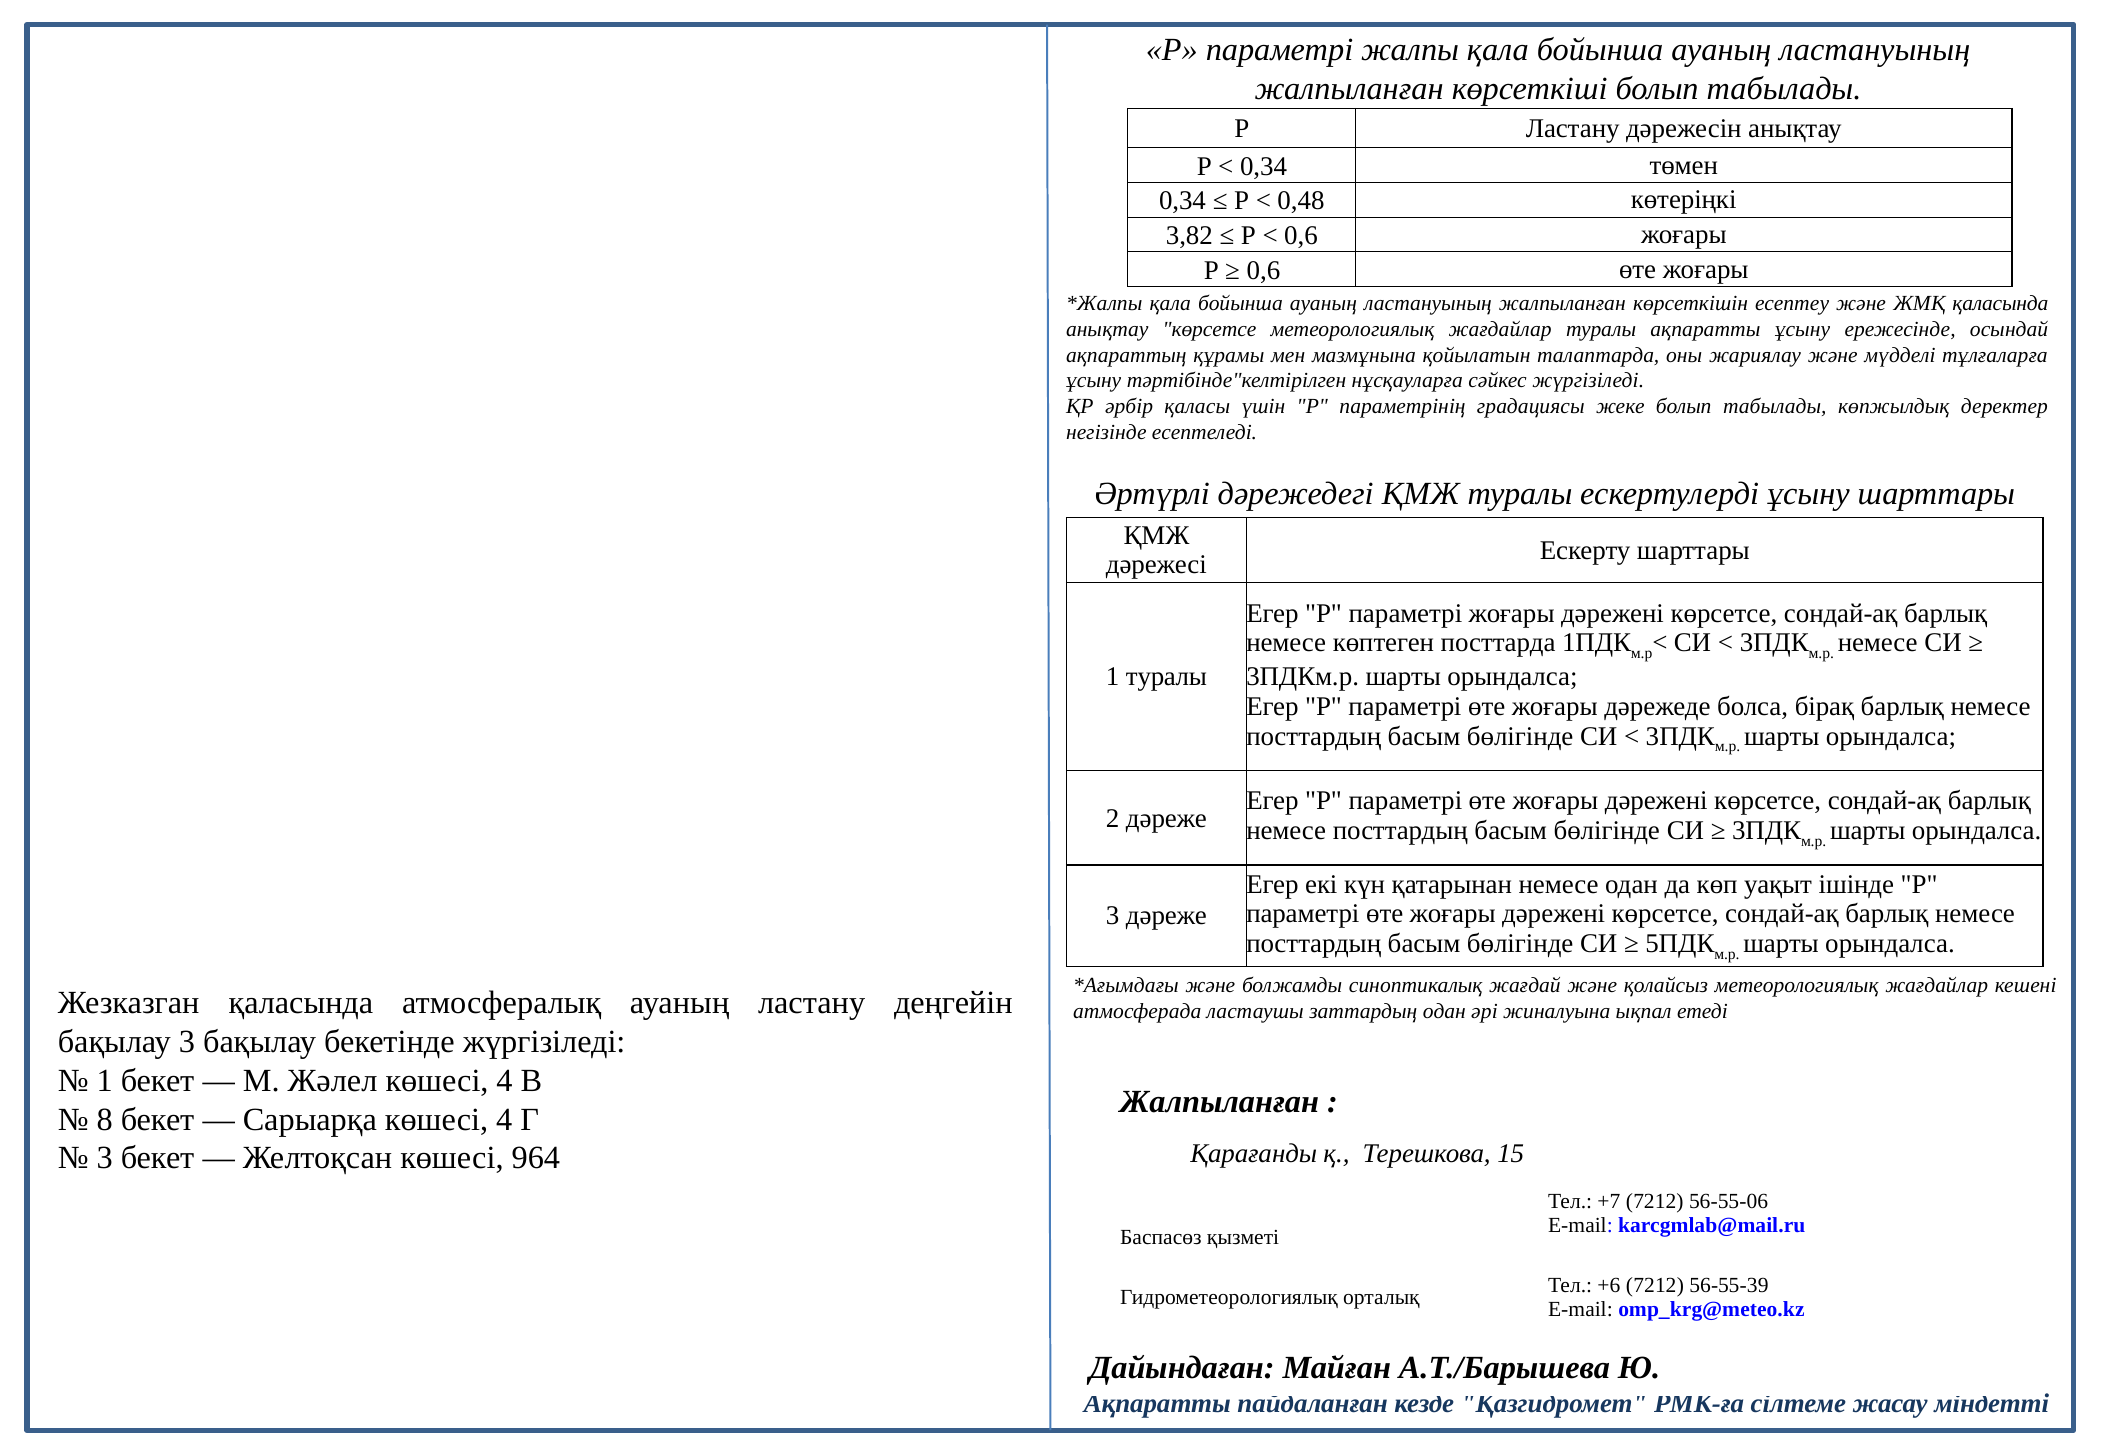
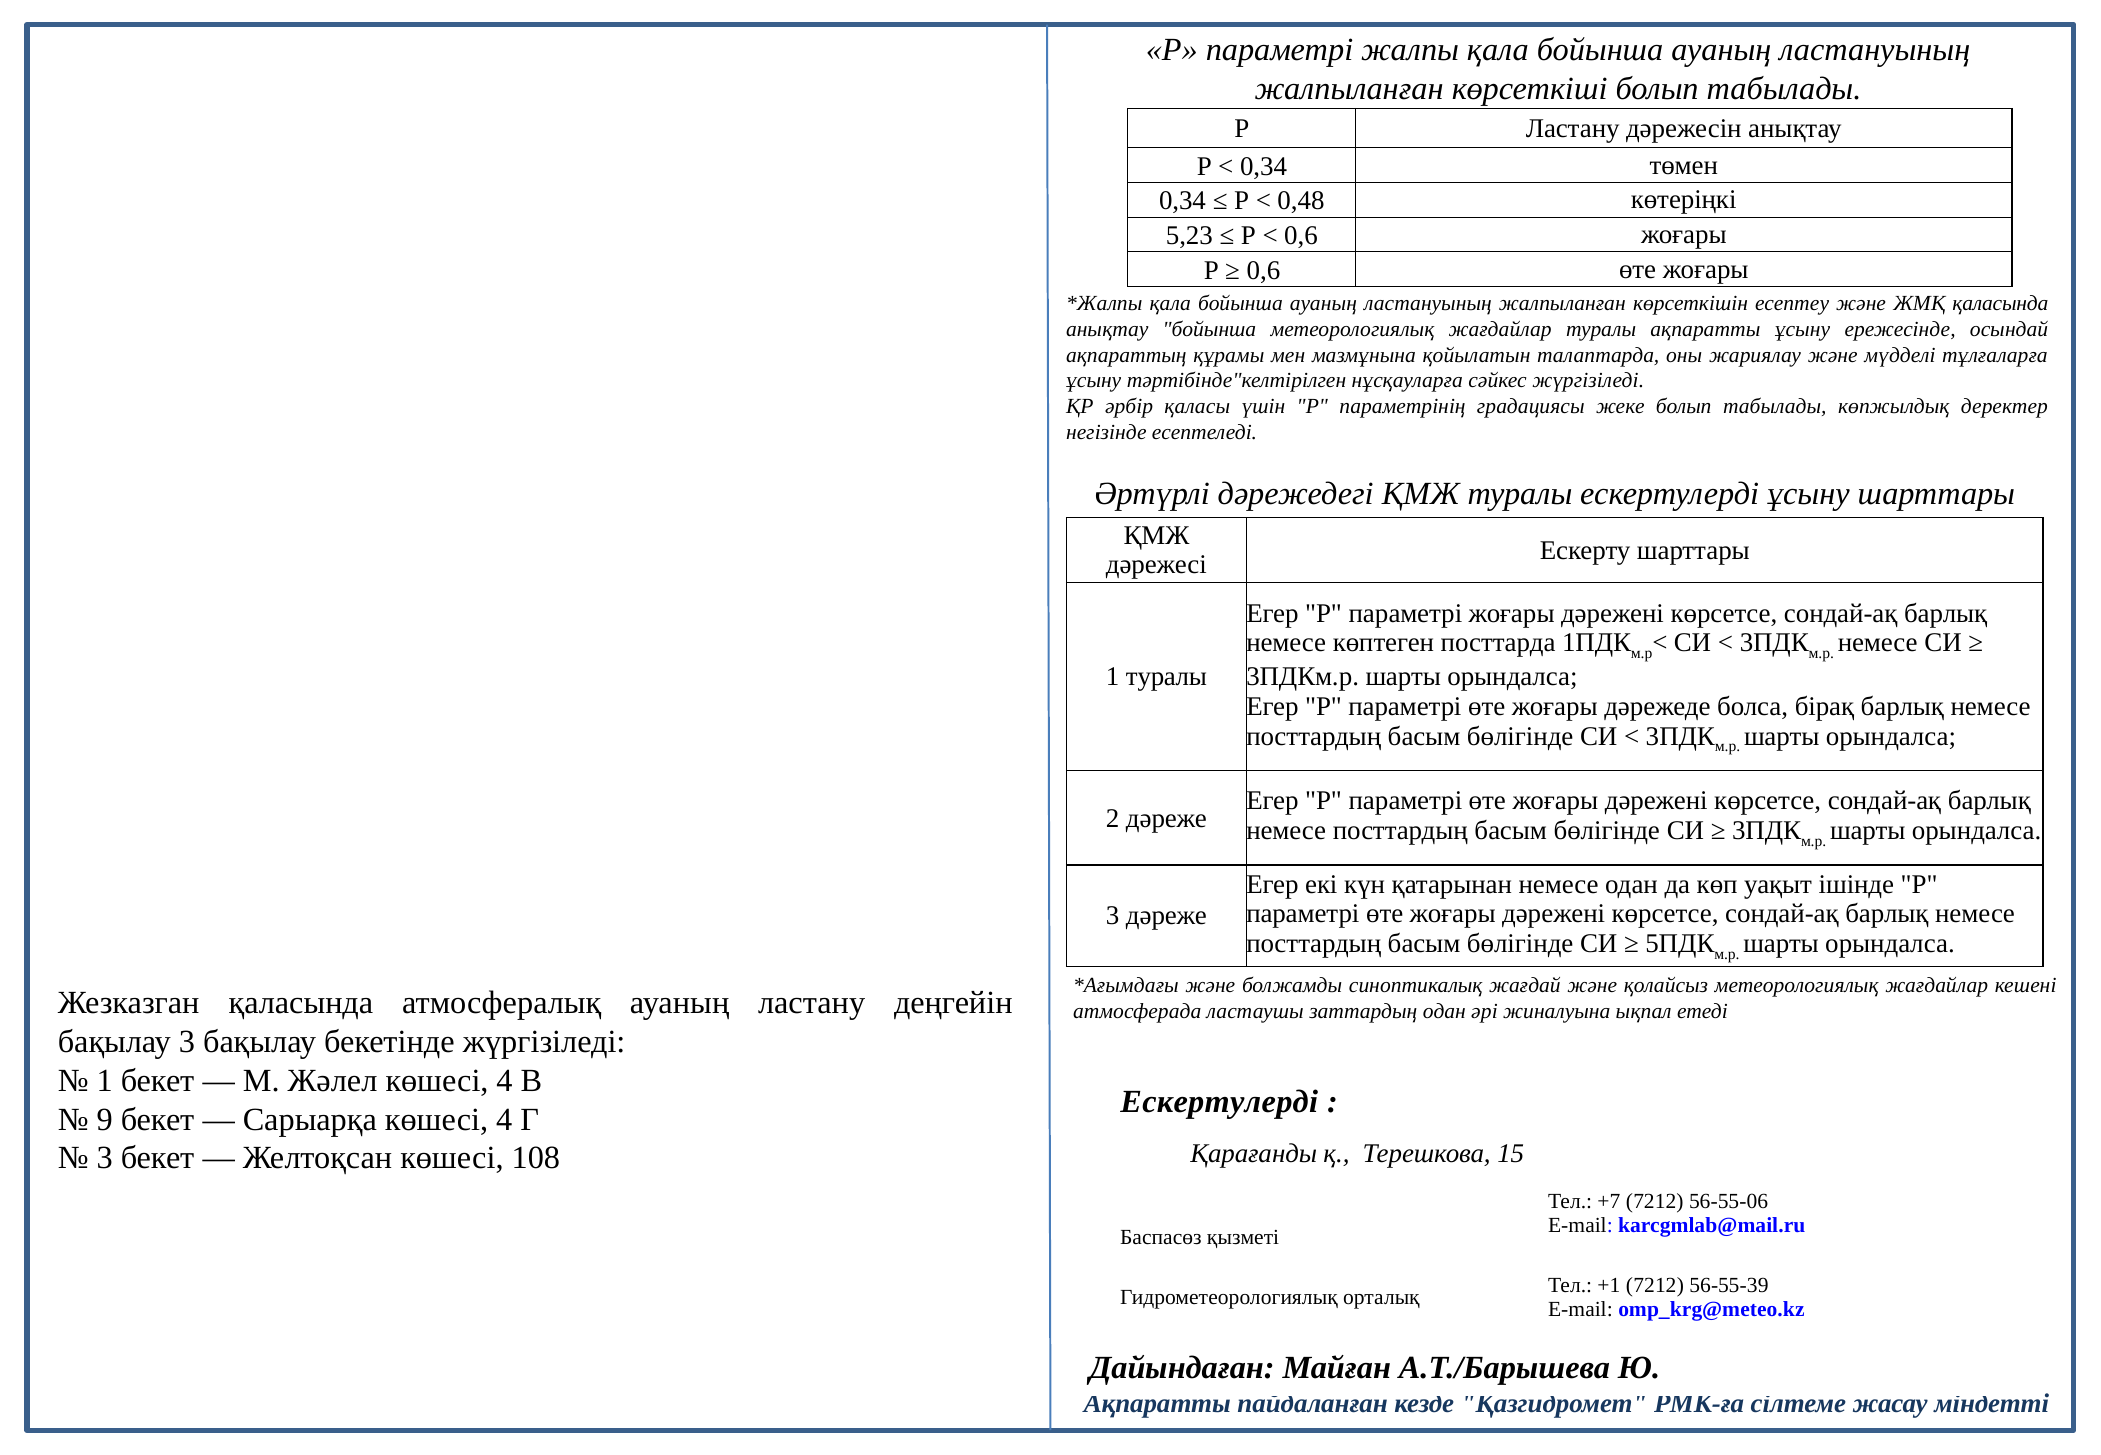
3,82: 3,82 -> 5,23
анықтау көрсетсе: көрсетсе -> бойынша
Жалпыланған at (1219, 1102): Жалпыланған -> Ескертулерді
8: 8 -> 9
964: 964 -> 108
+6: +6 -> +1
